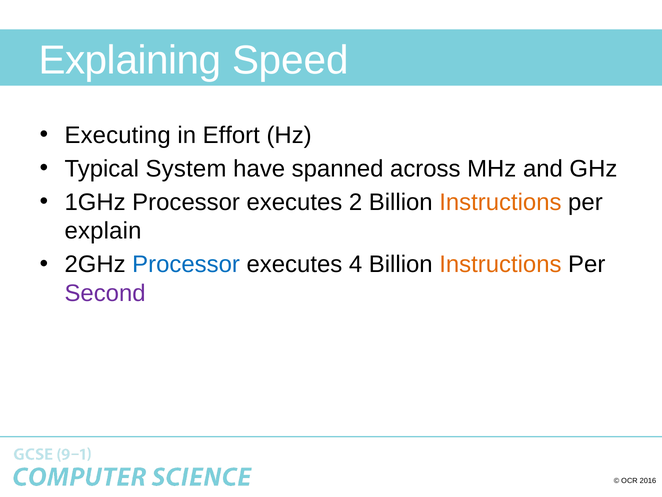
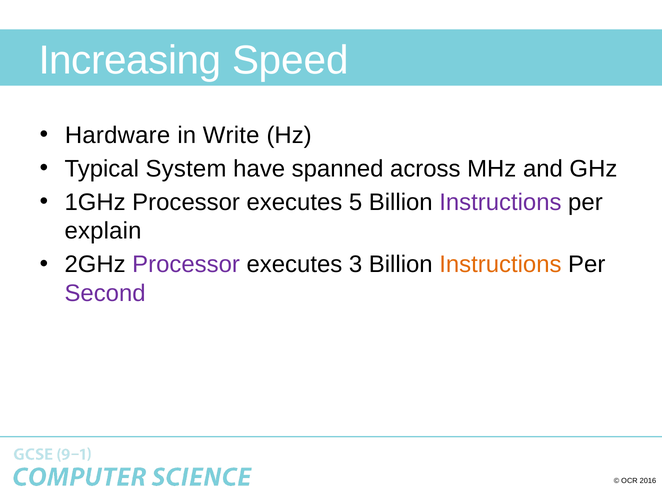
Explaining: Explaining -> Increasing
Executing: Executing -> Hardware
Effort: Effort -> Write
2: 2 -> 5
Instructions at (500, 202) colour: orange -> purple
Processor at (186, 264) colour: blue -> purple
4: 4 -> 3
